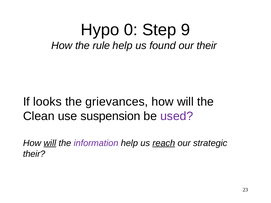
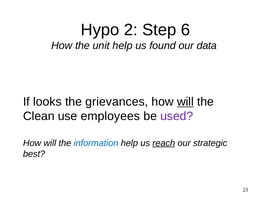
0: 0 -> 2
9: 9 -> 6
rule: rule -> unit
our their: their -> data
will at (185, 102) underline: none -> present
suspension: suspension -> employees
will at (50, 143) underline: present -> none
information colour: purple -> blue
their at (34, 154): their -> best
